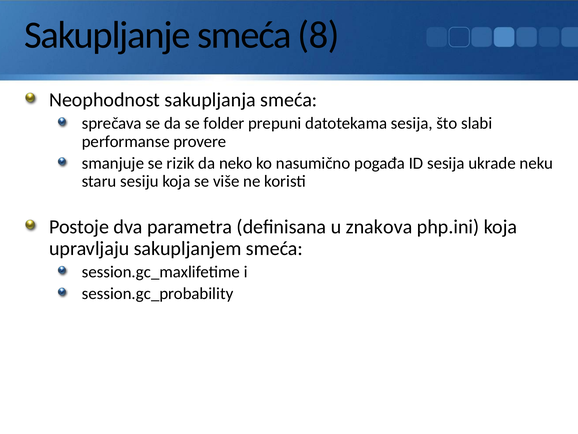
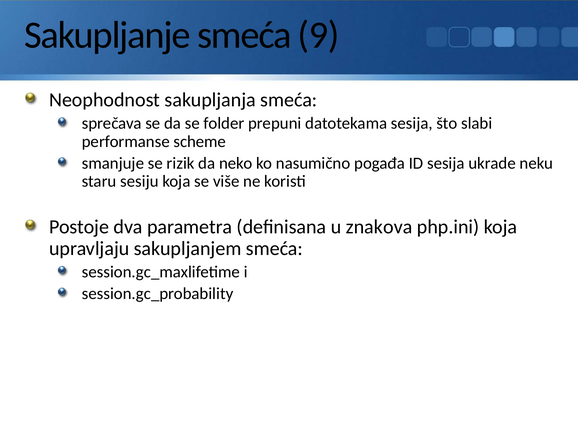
8: 8 -> 9
provere: provere -> scheme
